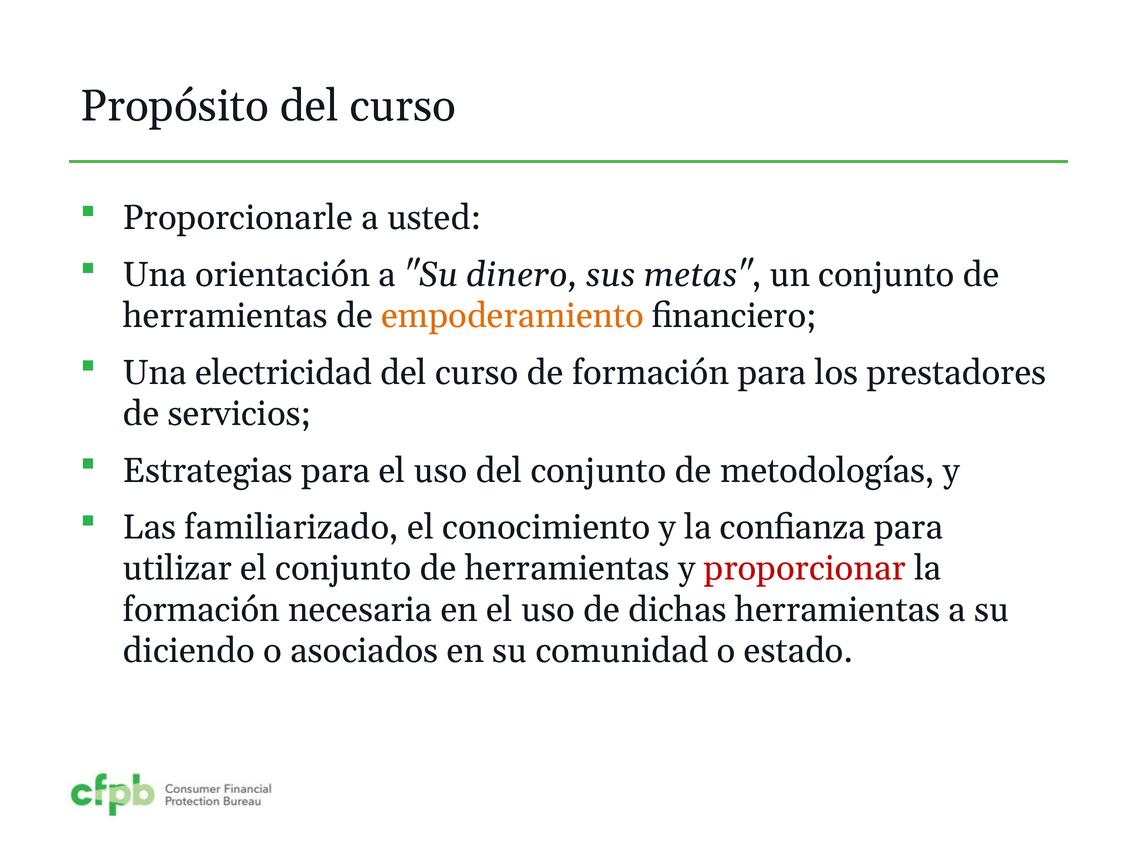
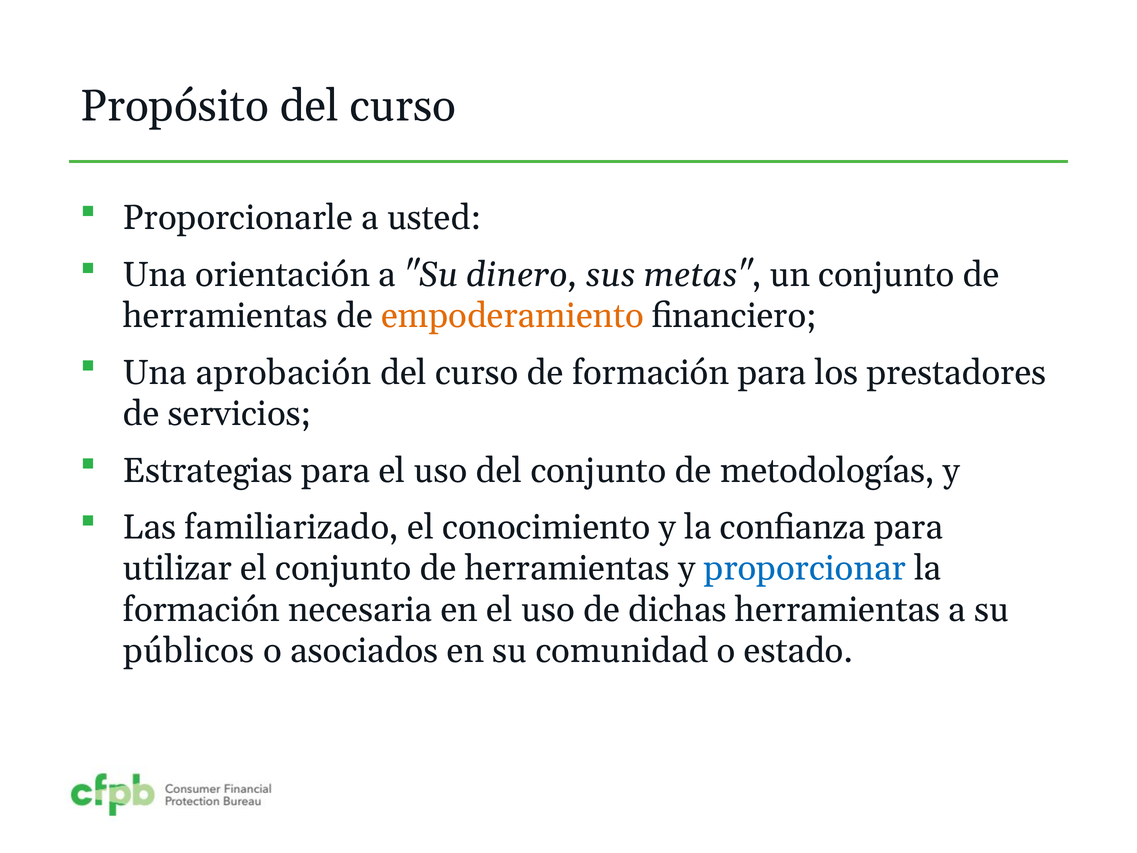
electricidad: electricidad -> aprobación
proporcionar colour: red -> blue
diciendo: diciendo -> públicos
